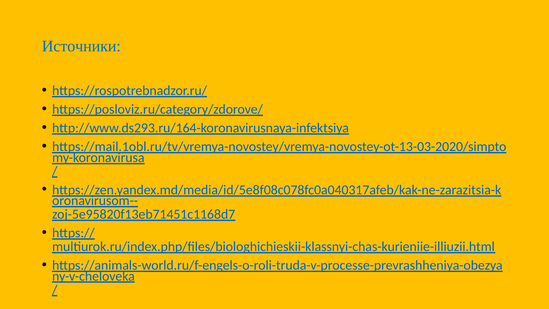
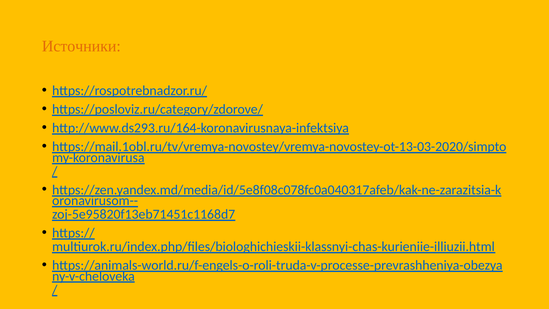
Источники colour: blue -> orange
